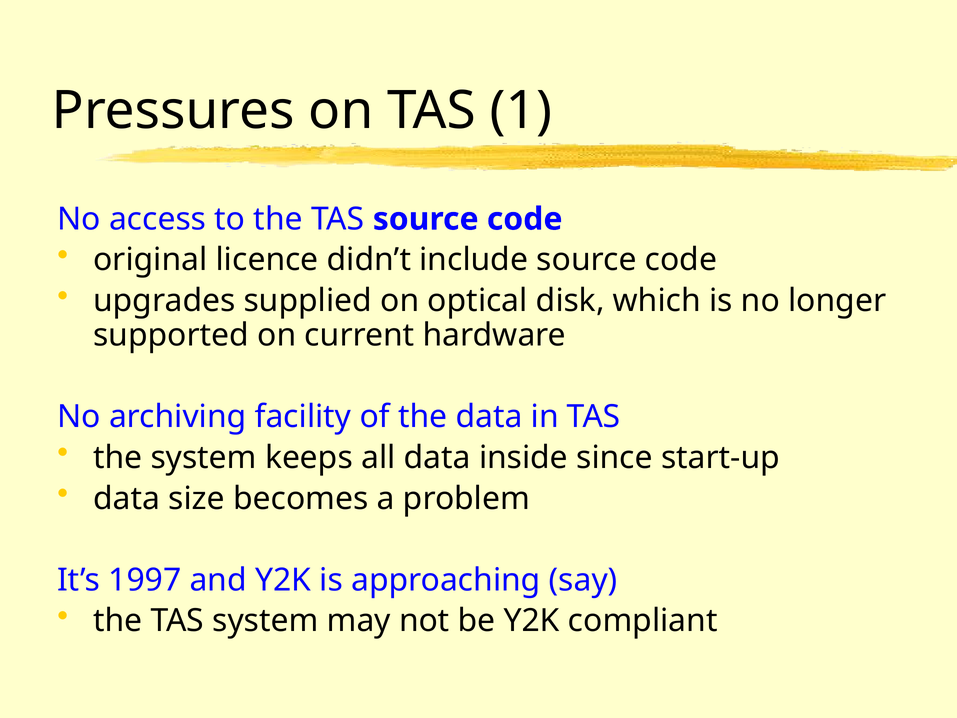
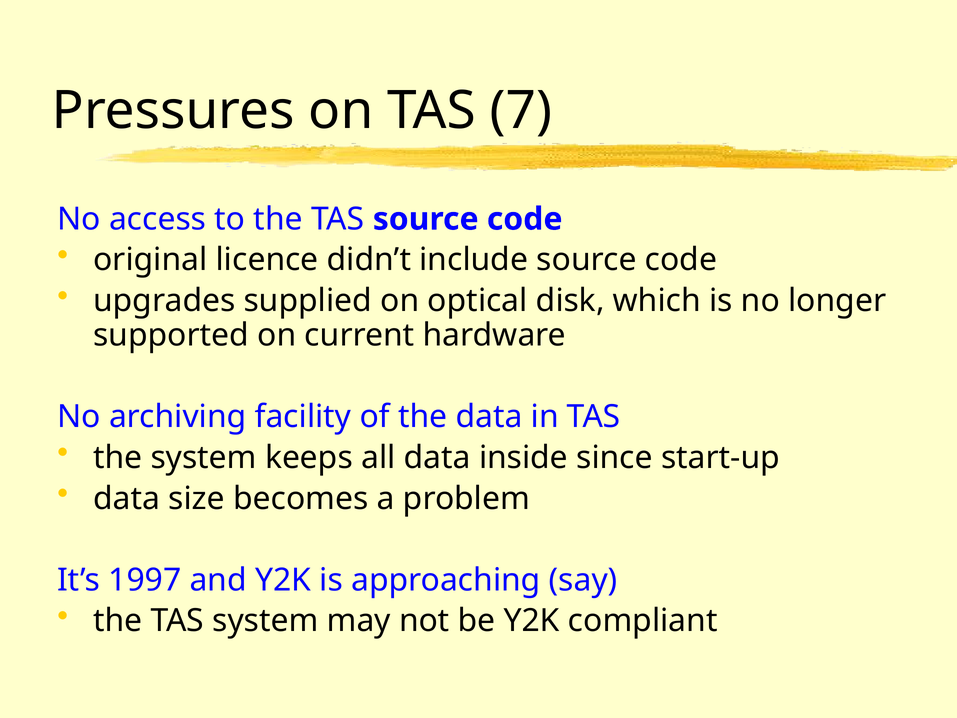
1: 1 -> 7
